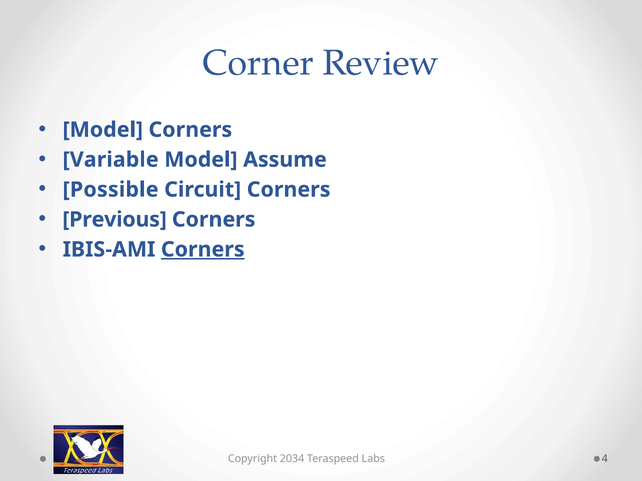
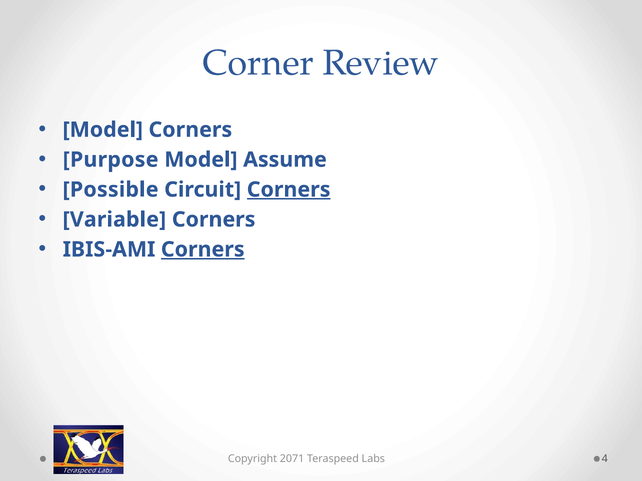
Variable: Variable -> Purpose
Corners at (289, 190) underline: none -> present
Previous: Previous -> Variable
2034: 2034 -> 2071
